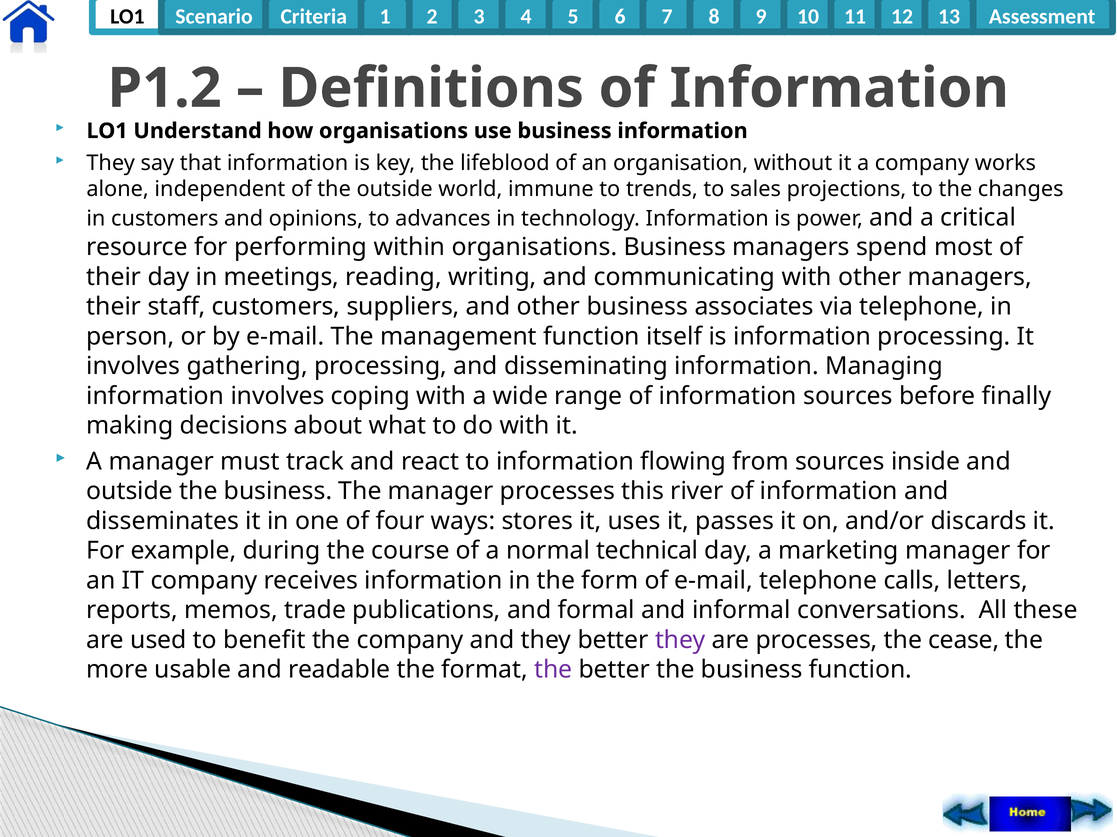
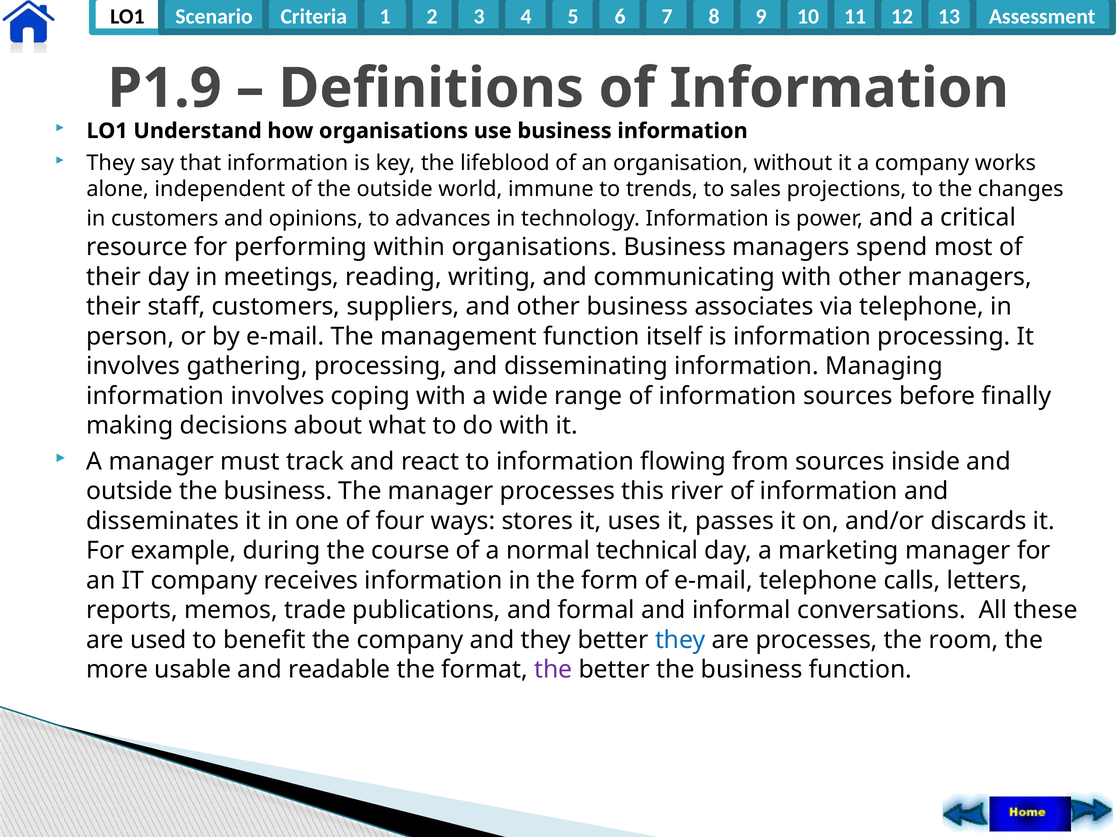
P1.2: P1.2 -> P1.9
they at (680, 641) colour: purple -> blue
cease: cease -> room
